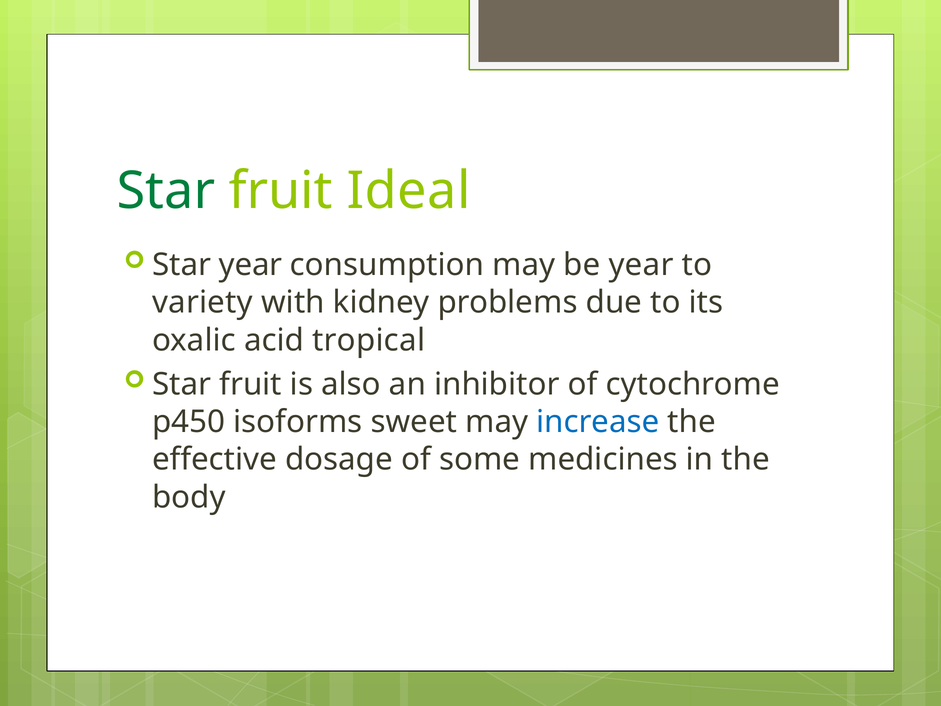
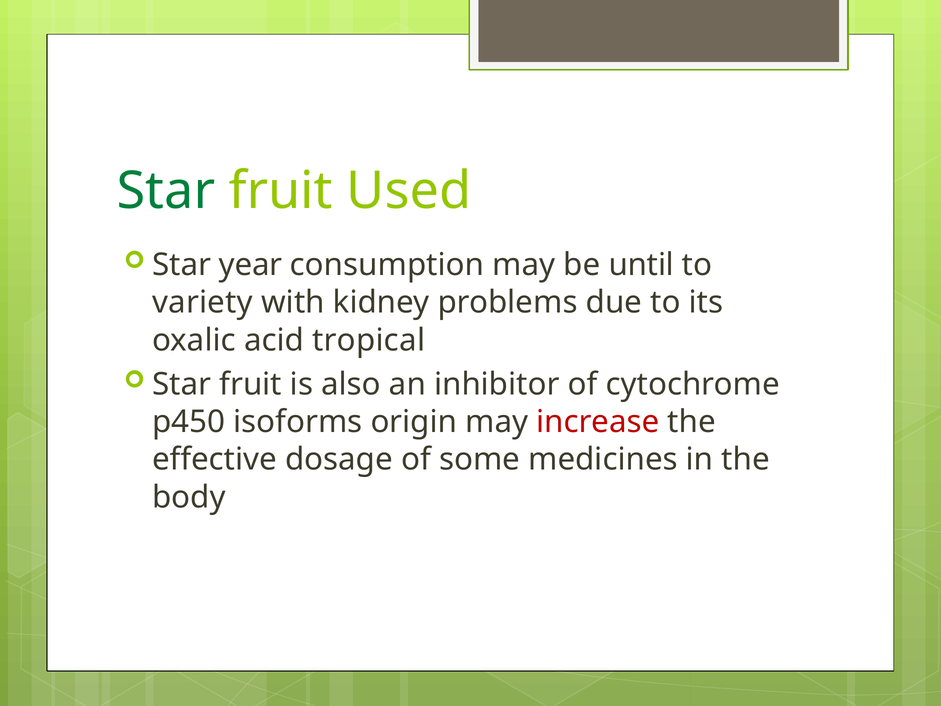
Ideal: Ideal -> Used
be year: year -> until
sweet: sweet -> origin
increase colour: blue -> red
